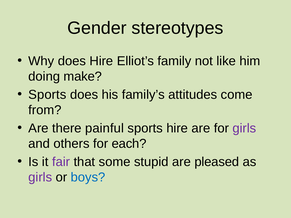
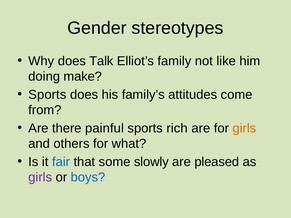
does Hire: Hire -> Talk
sports hire: hire -> rich
girls at (244, 128) colour: purple -> orange
each: each -> what
fair colour: purple -> blue
stupid: stupid -> slowly
